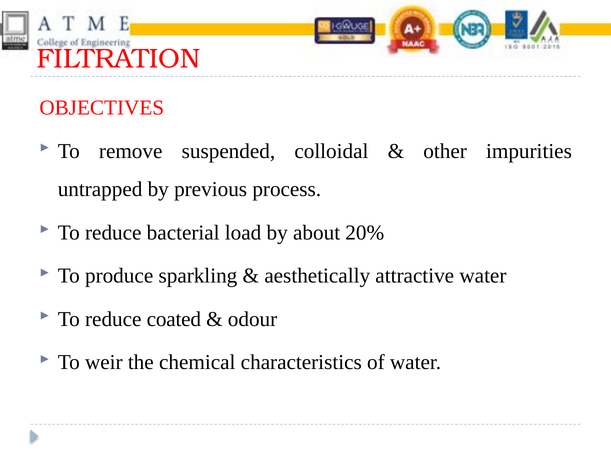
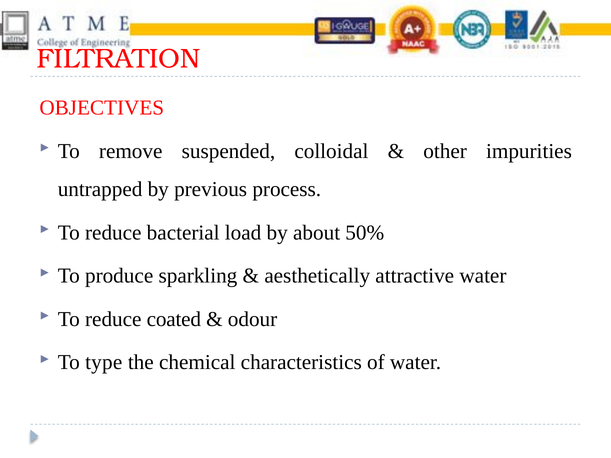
20%: 20% -> 50%
weir: weir -> type
